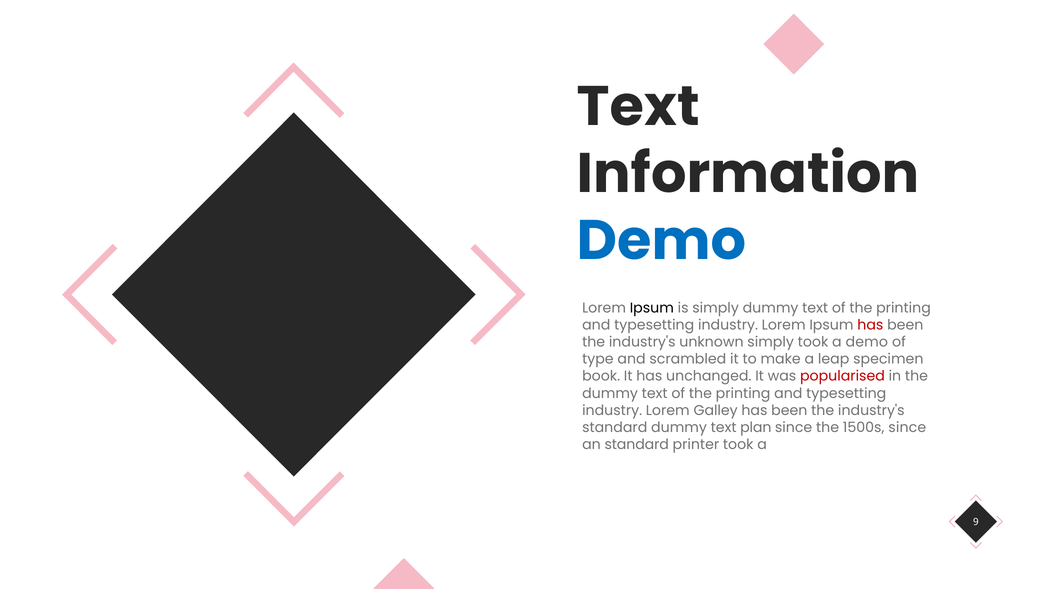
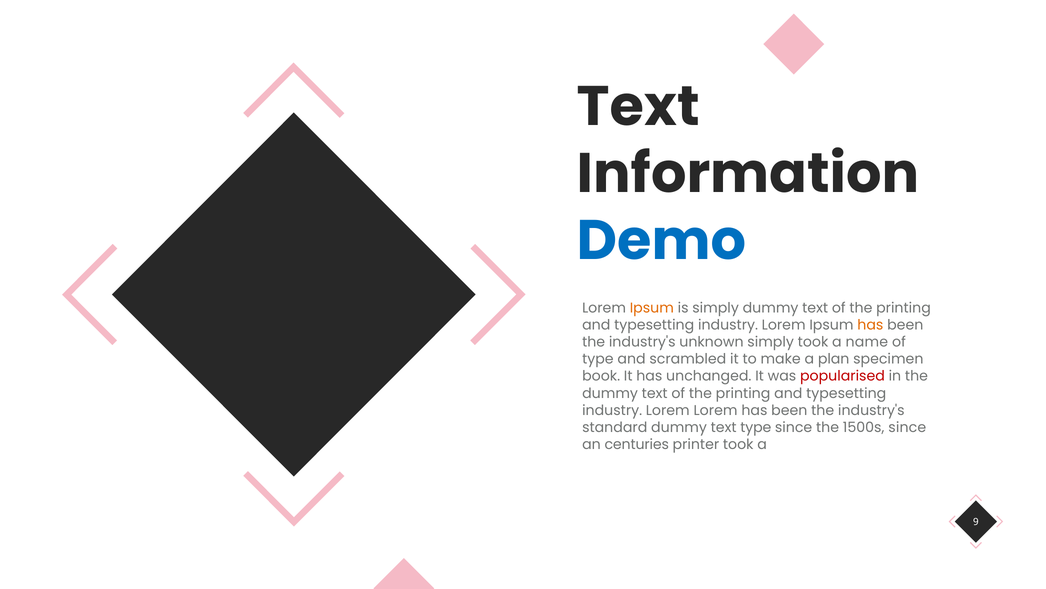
Ipsum at (652, 308) colour: black -> orange
has at (870, 325) colour: red -> orange
a demo: demo -> name
leap: leap -> plan
Lorem Galley: Galley -> Lorem
text plan: plan -> type
an standard: standard -> centuries
